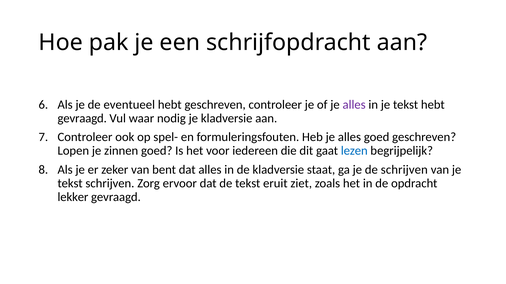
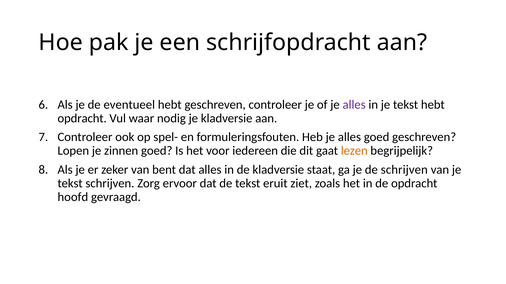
gevraagd at (82, 119): gevraagd -> opdracht
lezen colour: blue -> orange
lekker: lekker -> hoofd
